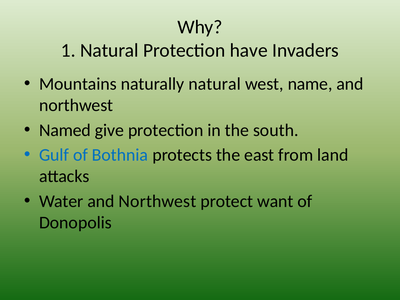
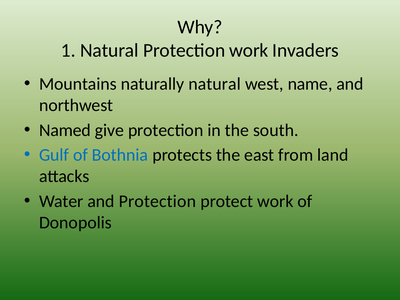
Protection have: have -> work
Water and Northwest: Northwest -> Protection
protect want: want -> work
